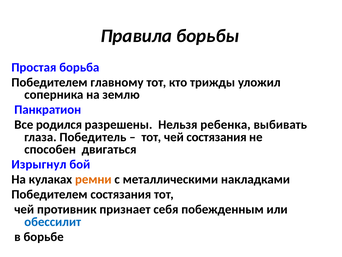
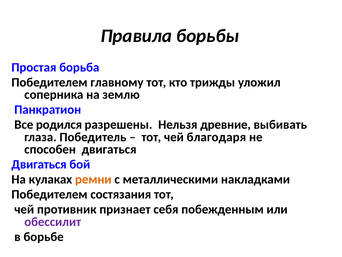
ребенка: ребенка -> древние
чей состязания: состязания -> благодаря
Изрыгнул at (39, 164): Изрыгнул -> Двигаться
обессилит colour: blue -> purple
